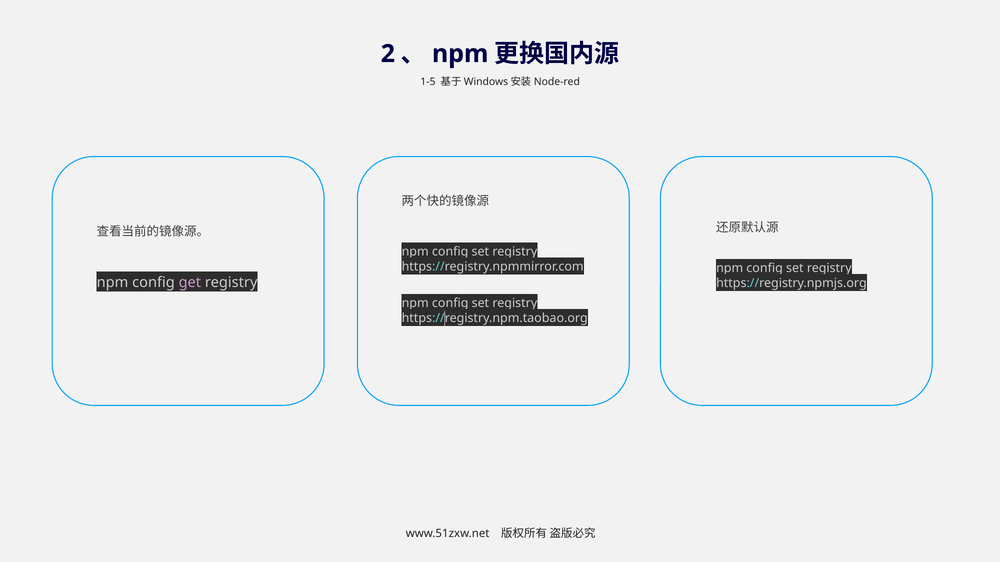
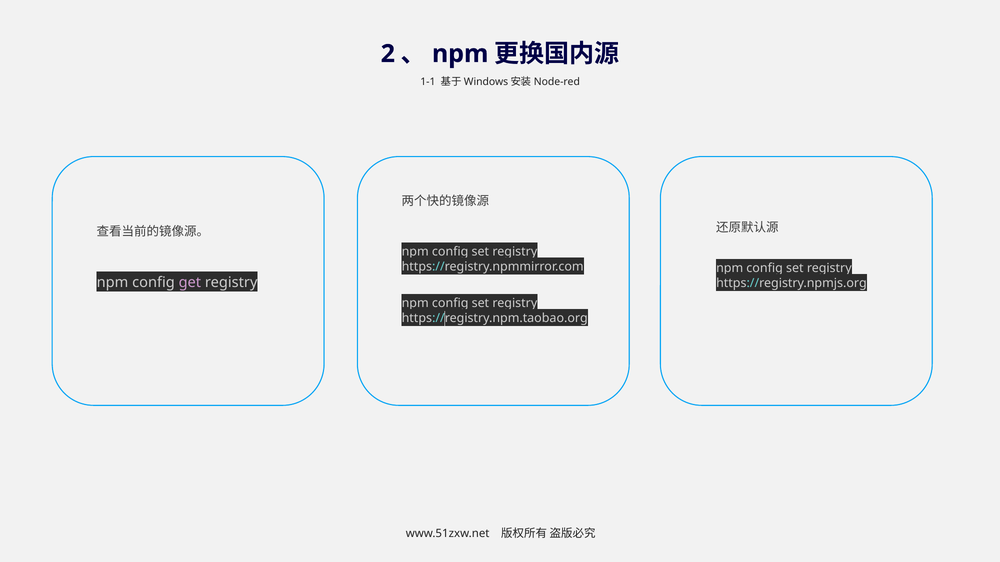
1-5: 1-5 -> 1-1
